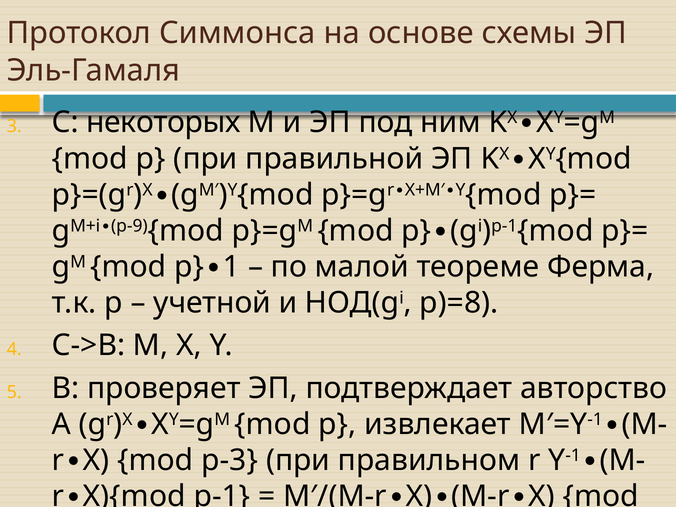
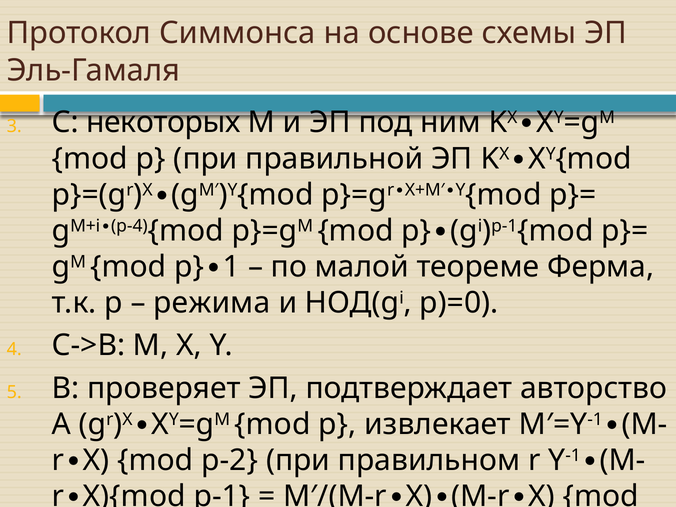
p-9: p-9 -> p-4
учетной: учетной -> режима
p)=8: p)=8 -> p)=0
p-3: p-3 -> p-2
